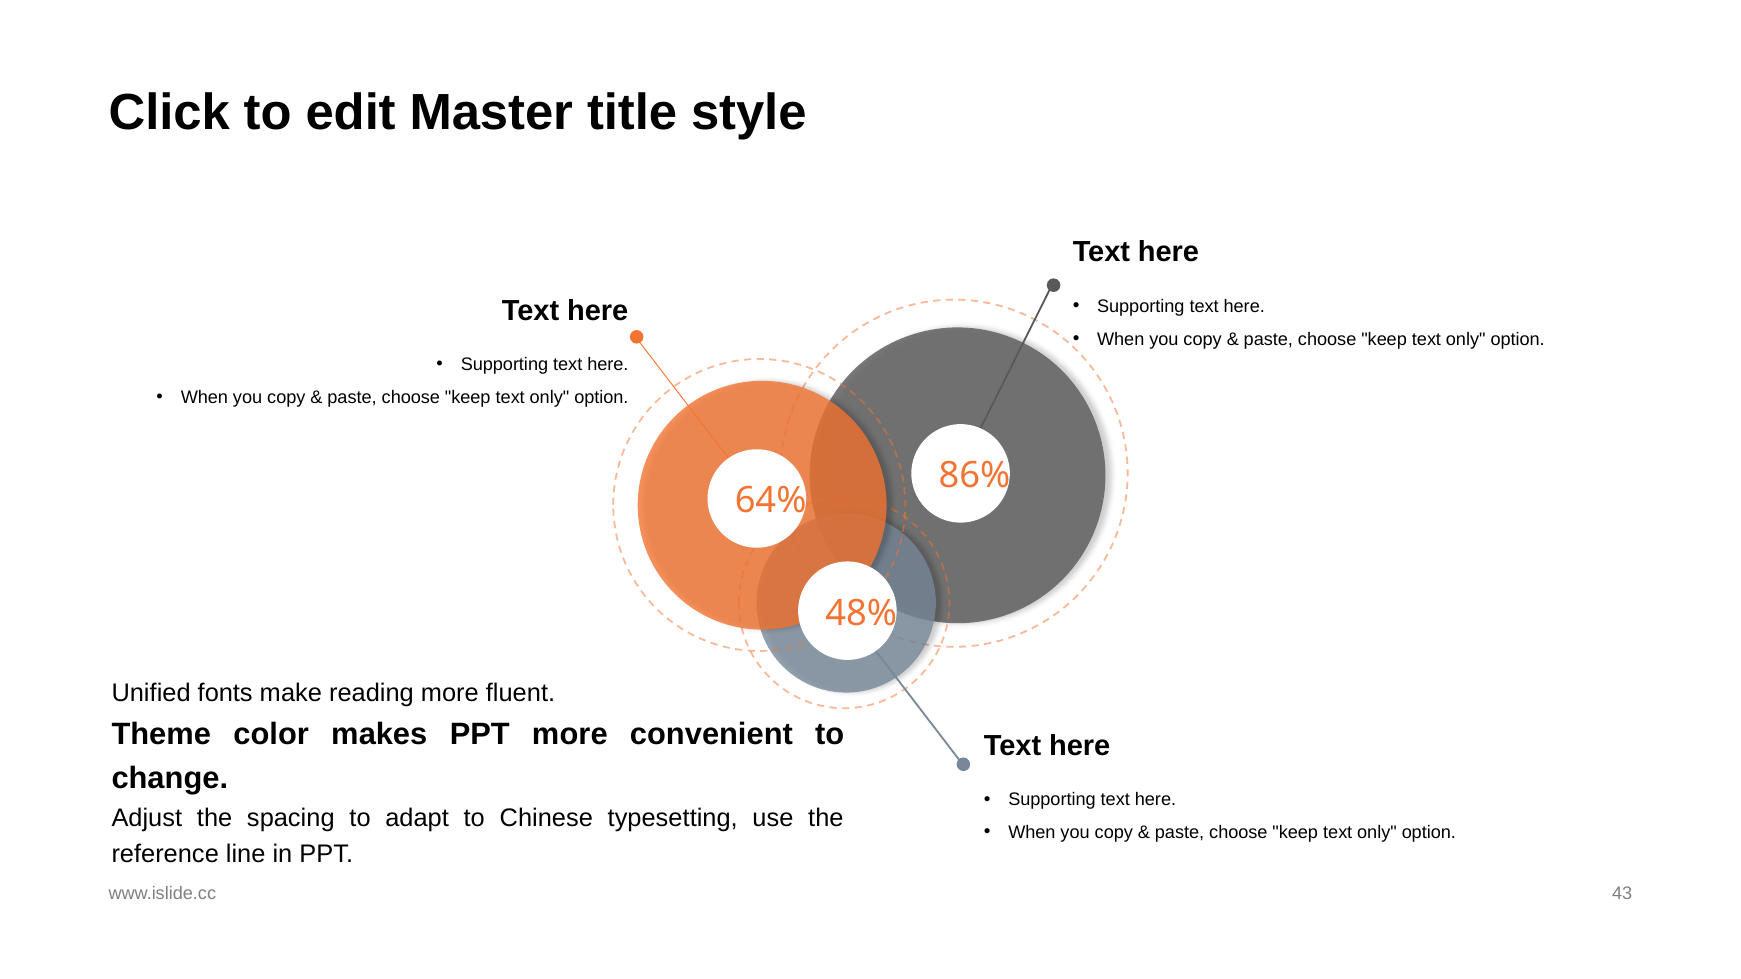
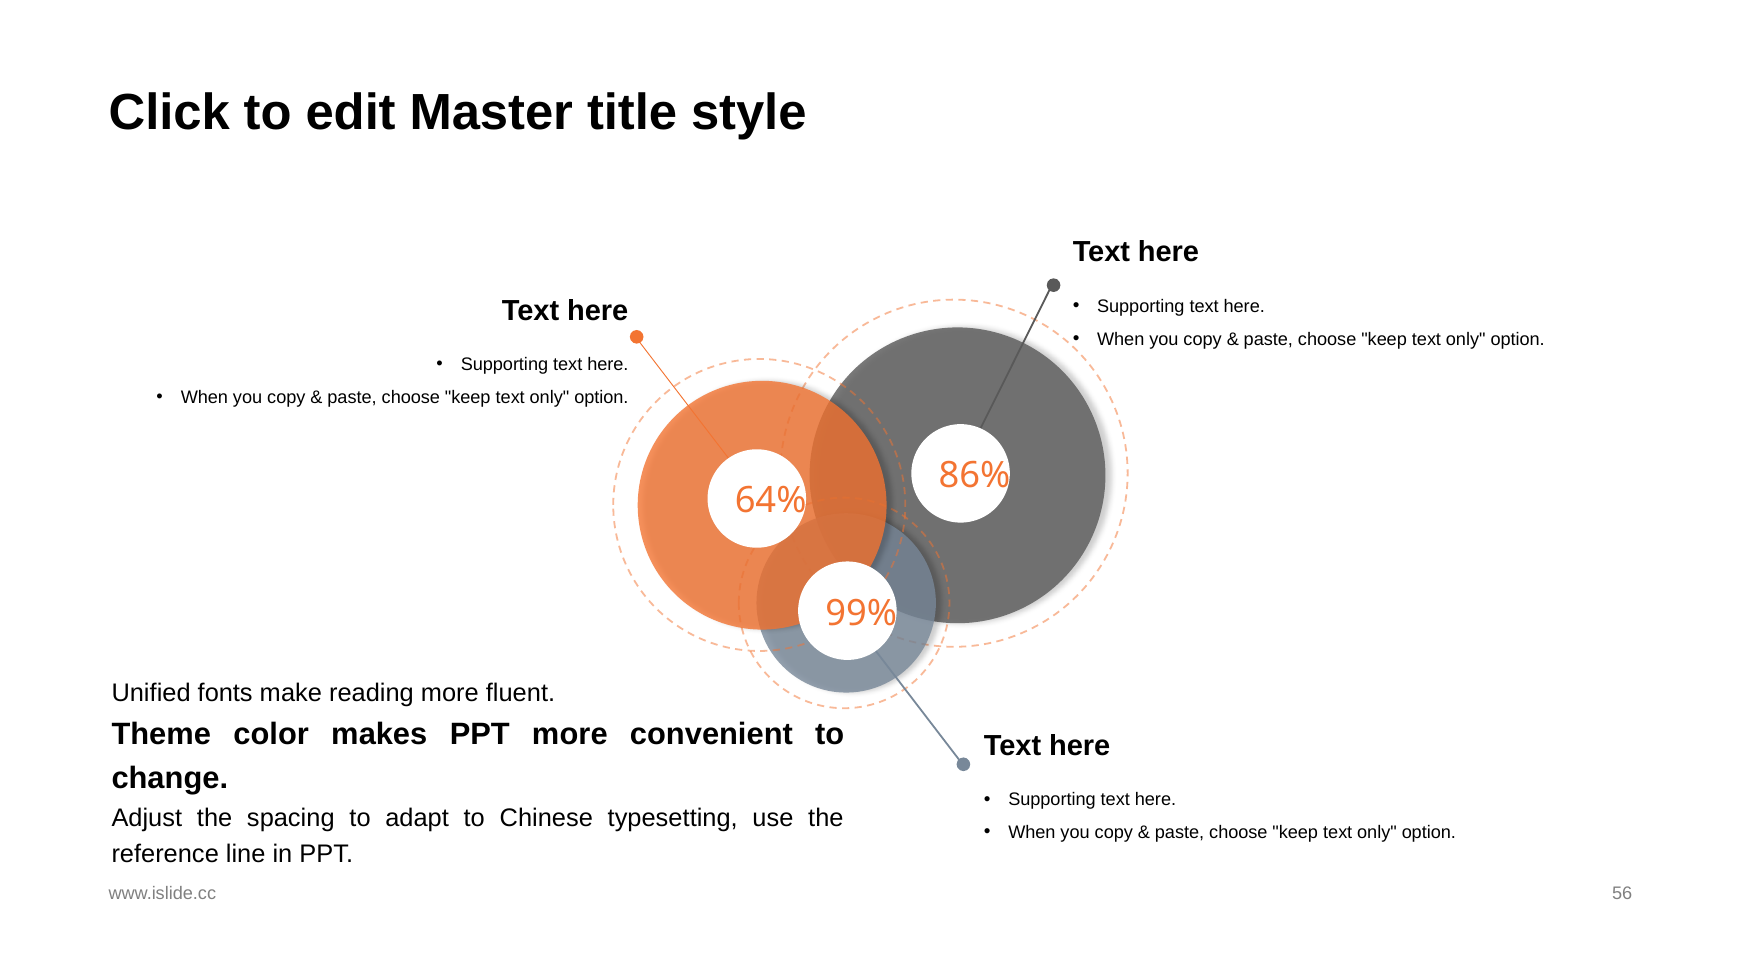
48%: 48% -> 99%
43: 43 -> 56
